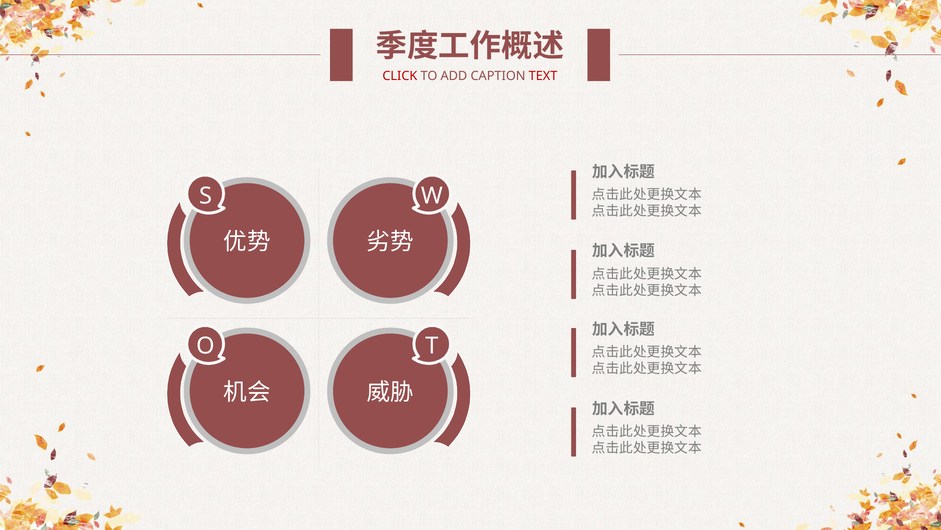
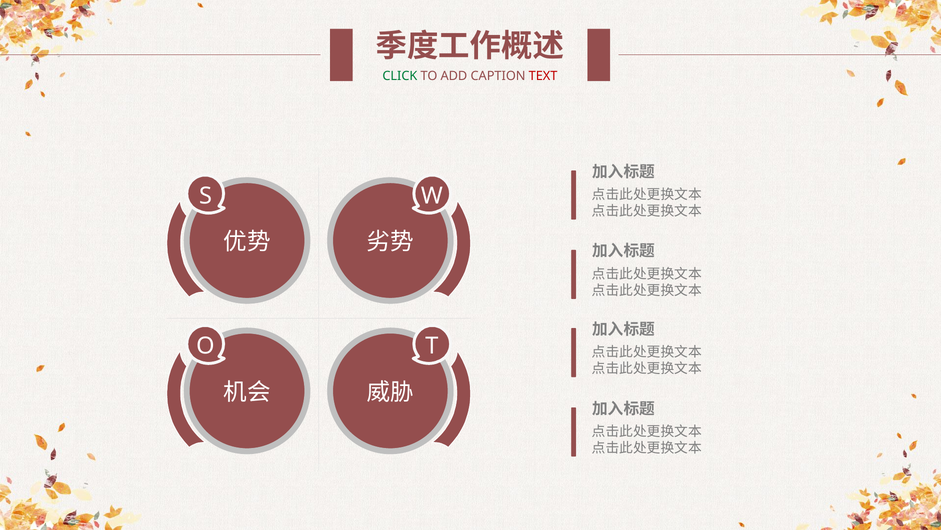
CLICK colour: red -> green
